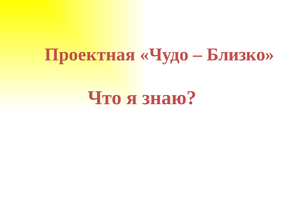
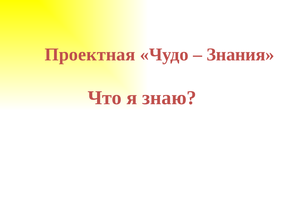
Близко: Близко -> Знания
